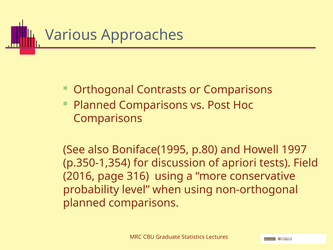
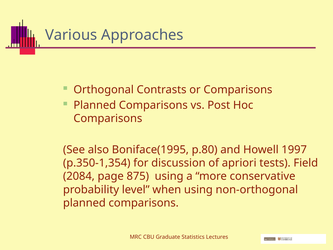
2016: 2016 -> 2084
316: 316 -> 875
